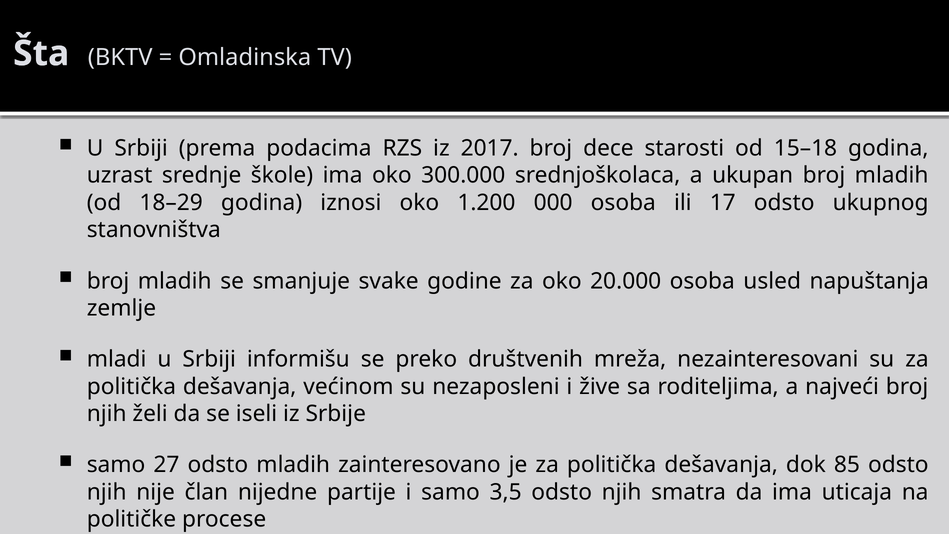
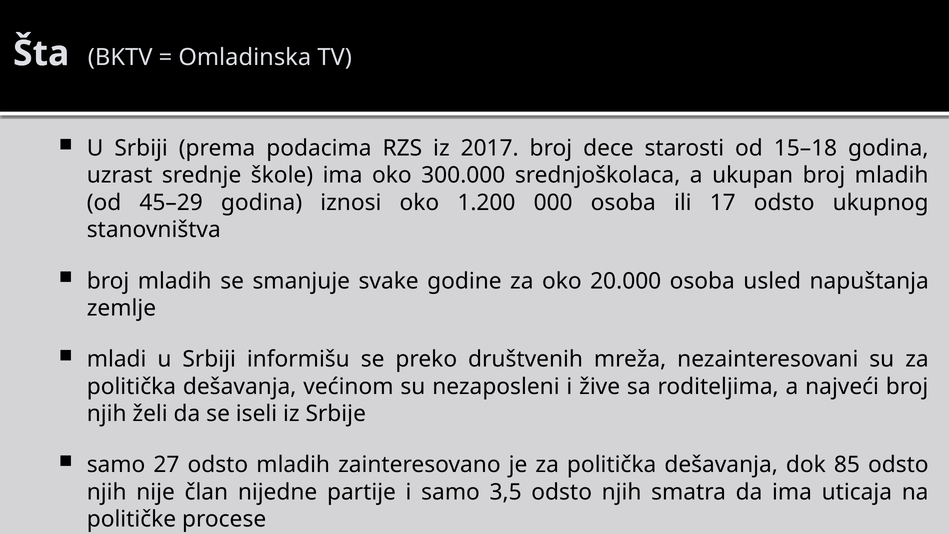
18–29: 18–29 -> 45–29
